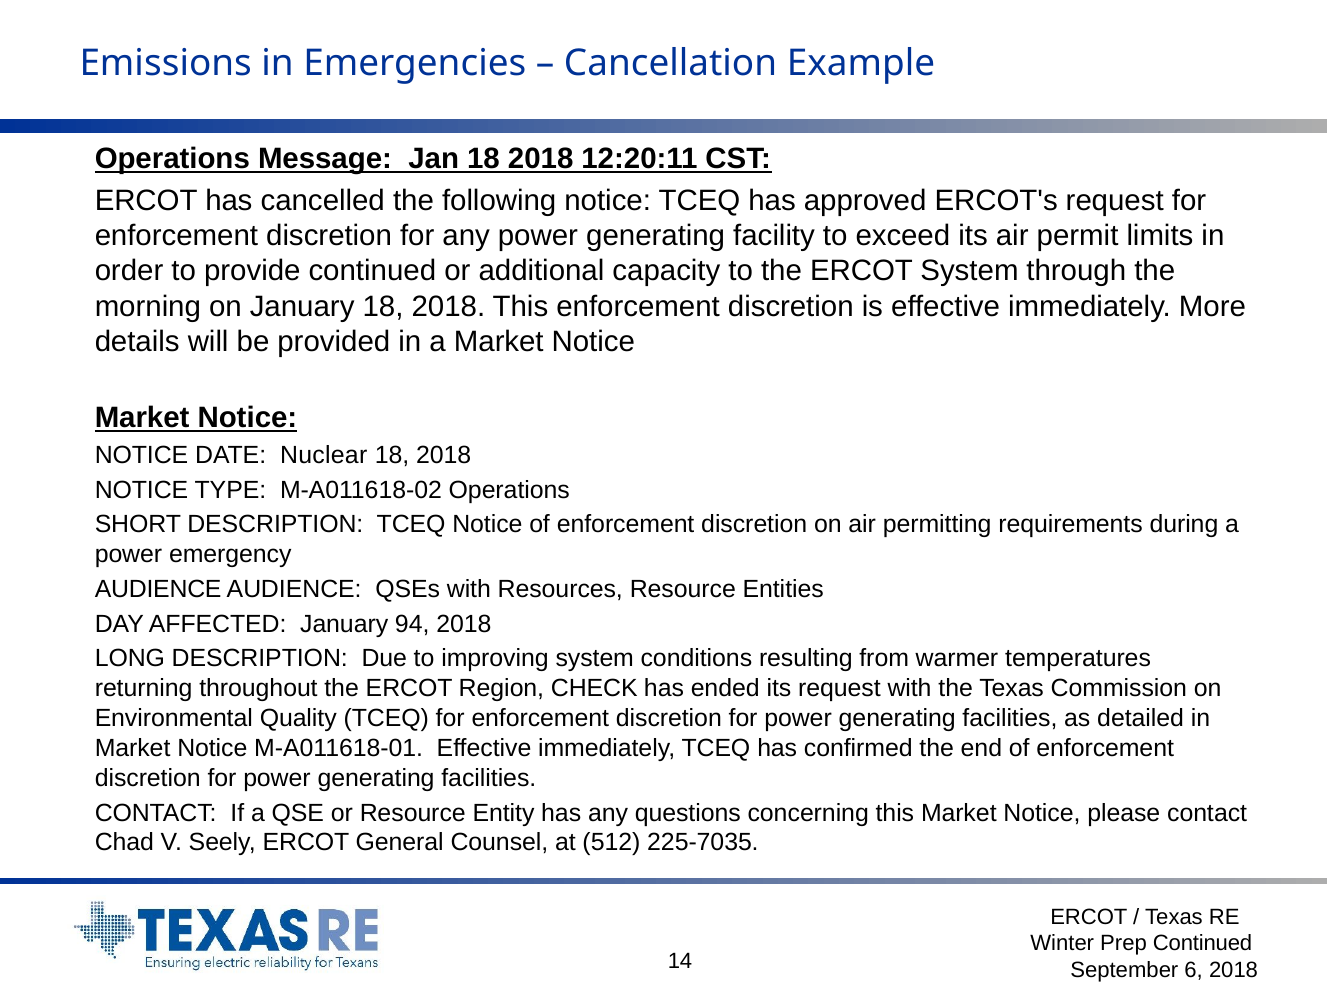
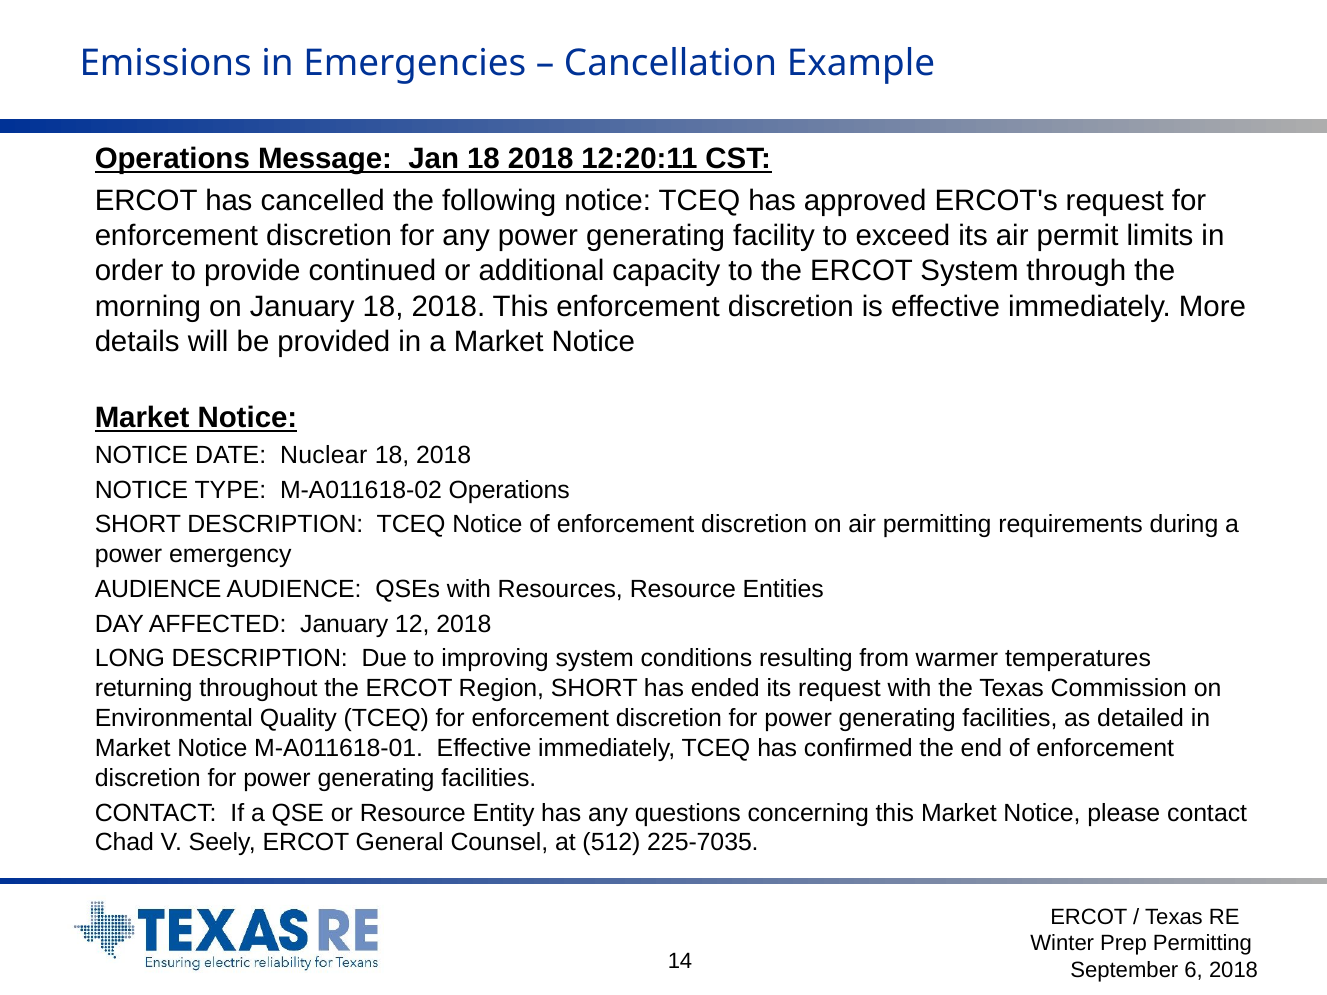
94: 94 -> 12
Region CHECK: CHECK -> SHORT
Prep Continued: Continued -> Permitting
